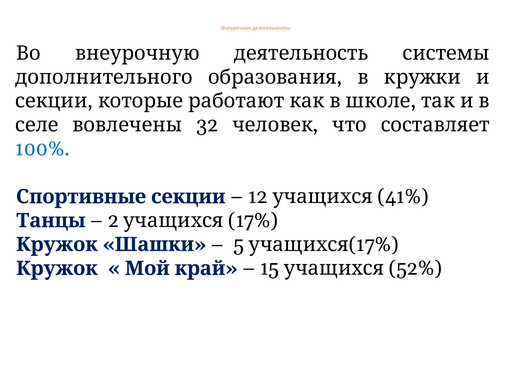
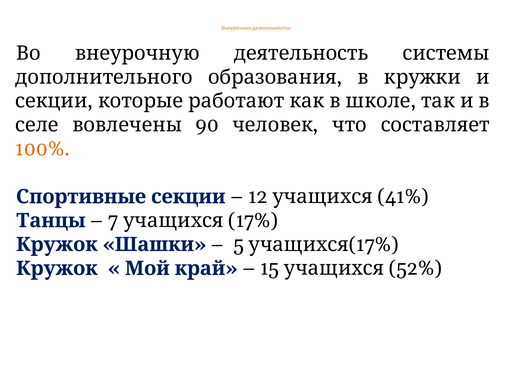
32: 32 -> 90
100% colour: blue -> orange
2: 2 -> 7
